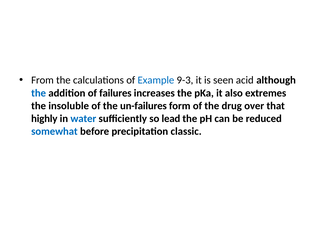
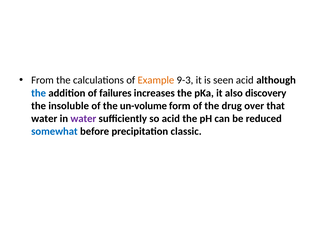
Example colour: blue -> orange
extremes: extremes -> discovery
un-failures: un-failures -> un-volume
highly at (44, 119): highly -> water
water at (83, 119) colour: blue -> purple
so lead: lead -> acid
